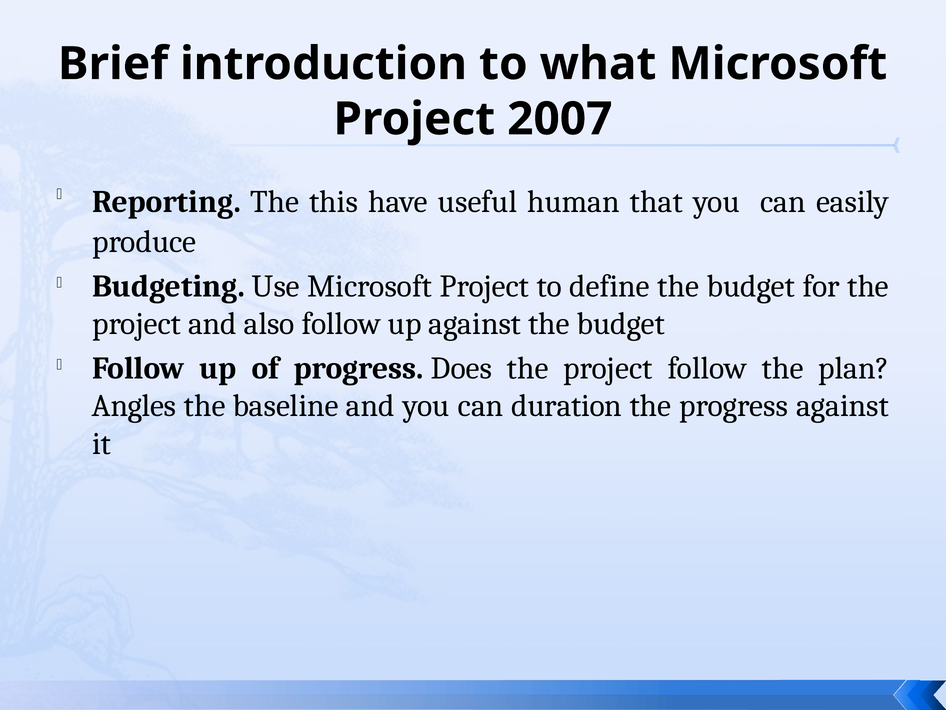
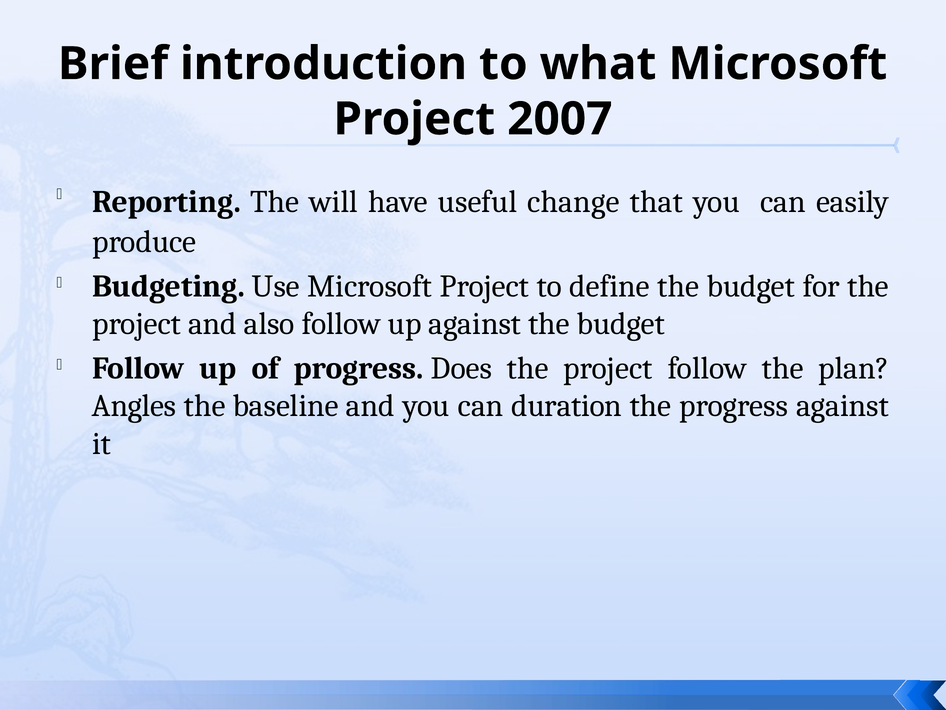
this: this -> will
human: human -> change
